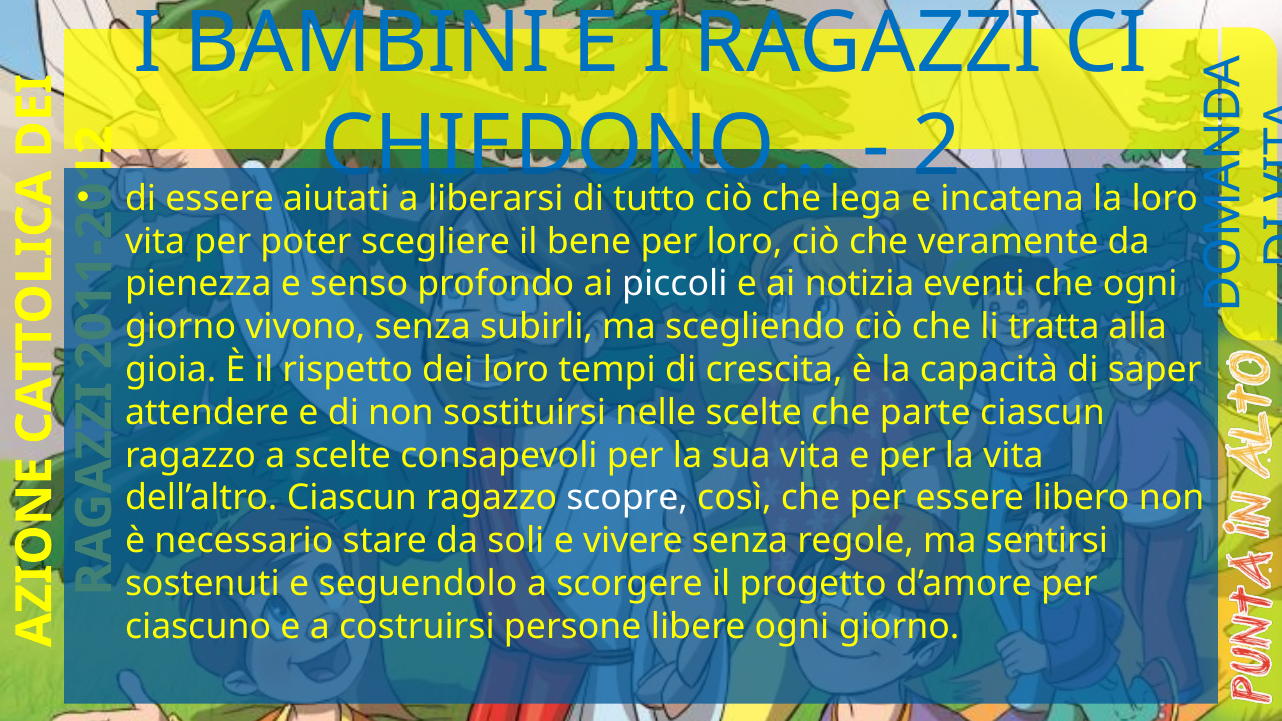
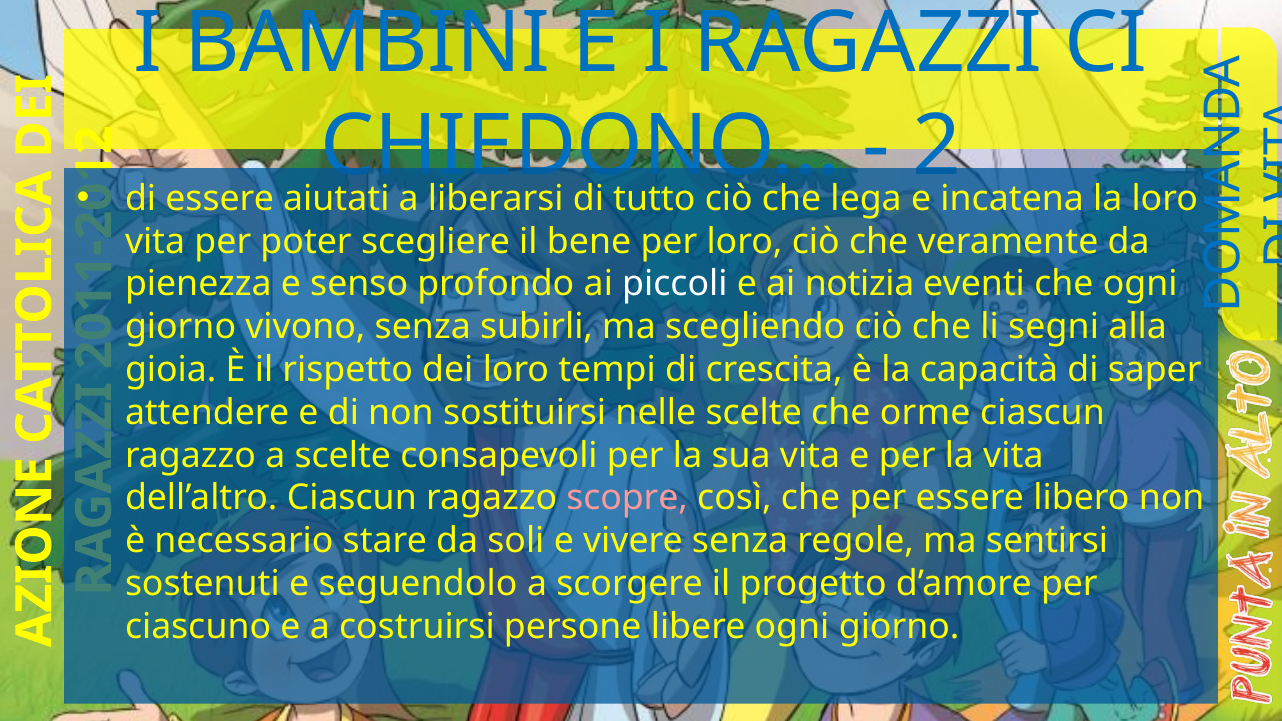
tratta: tratta -> segni
parte: parte -> orme
scopre colour: white -> pink
